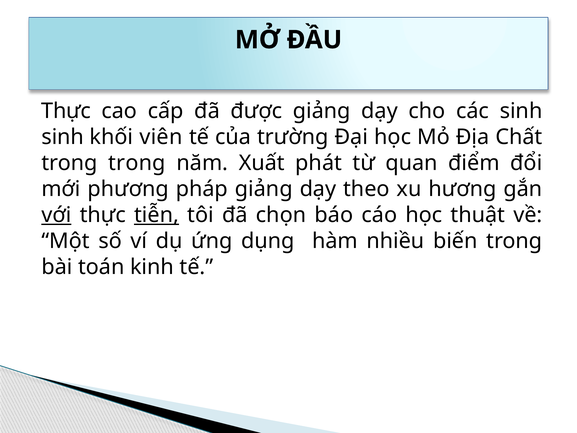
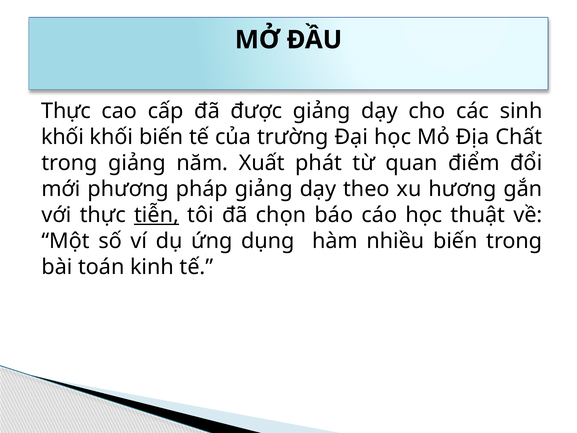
sinh at (63, 137): sinh -> khối
khối viên: viên -> biến
trong trong: trong -> giảng
với underline: present -> none
